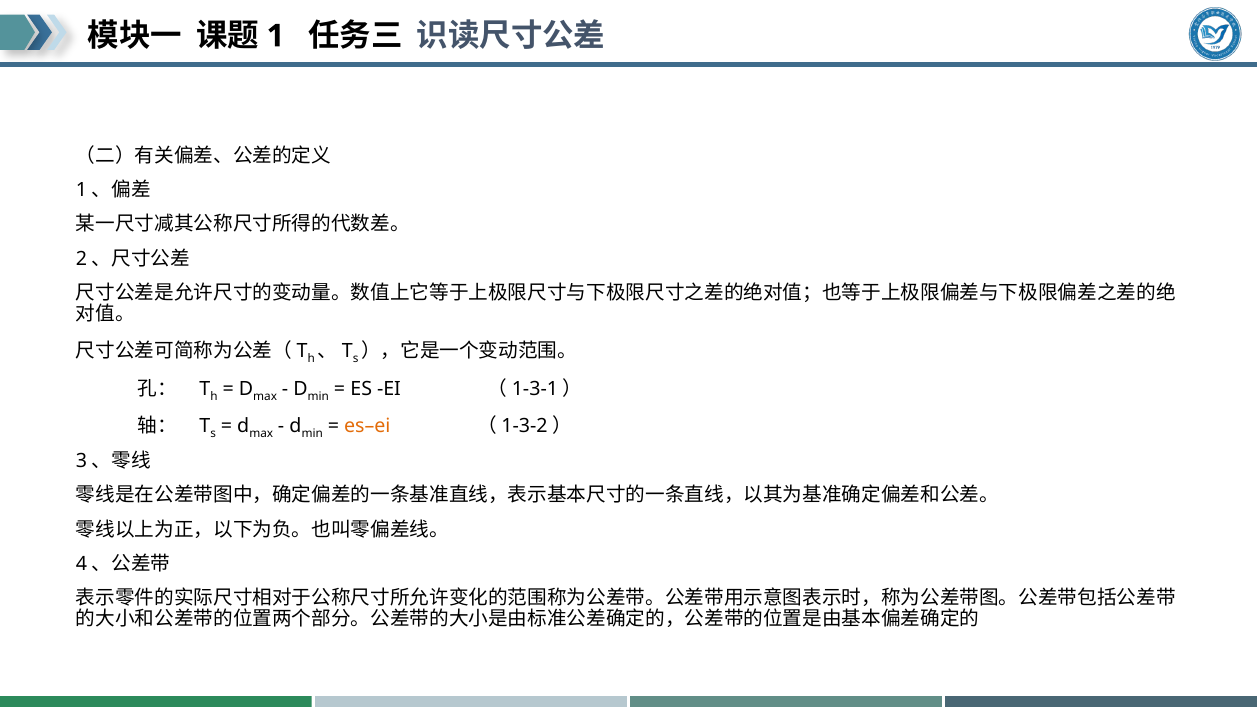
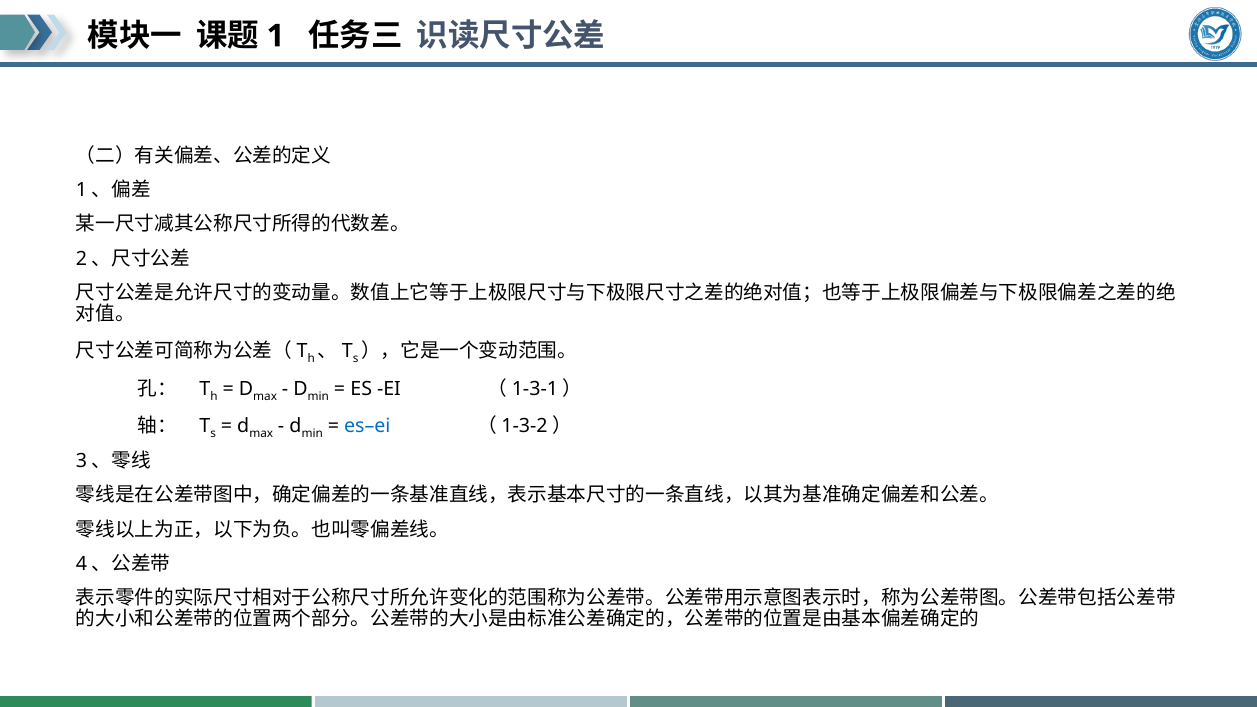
es–ei colour: orange -> blue
